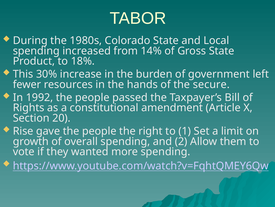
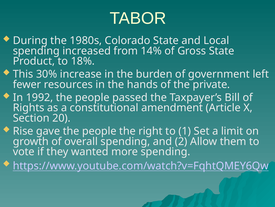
secure: secure -> private
